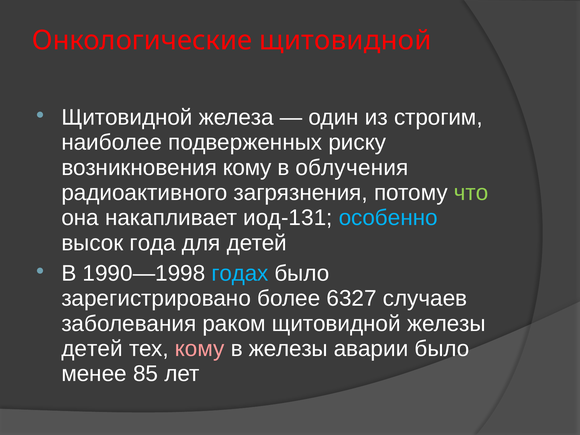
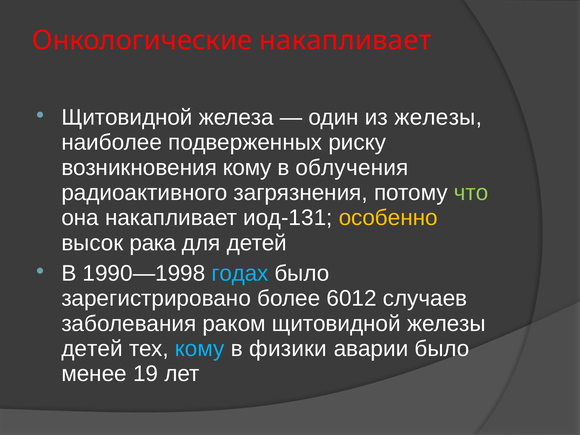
Онкологические щитовидной: щитовидной -> накапливает
из строгим: строгим -> железы
особенно colour: light blue -> yellow
года: года -> рака
6327: 6327 -> 6012
кому at (200, 349) colour: pink -> light blue
в железы: железы -> физики
85: 85 -> 19
